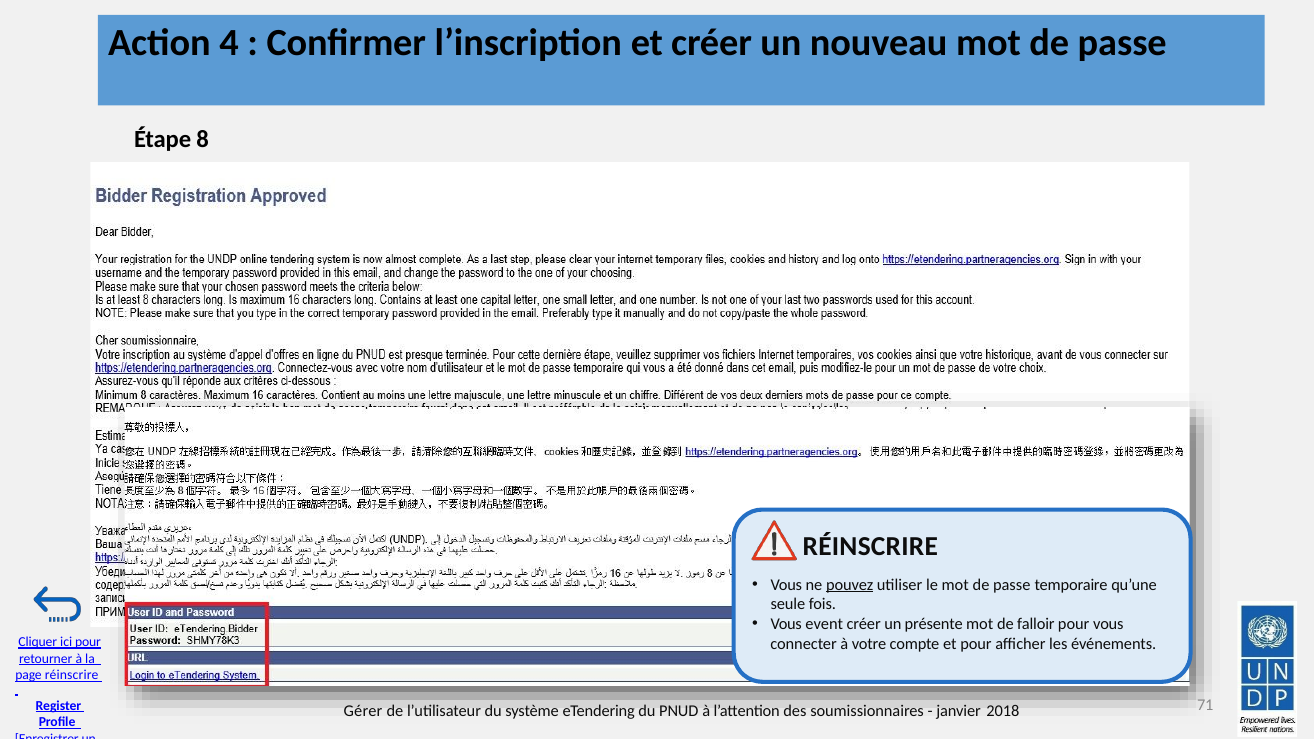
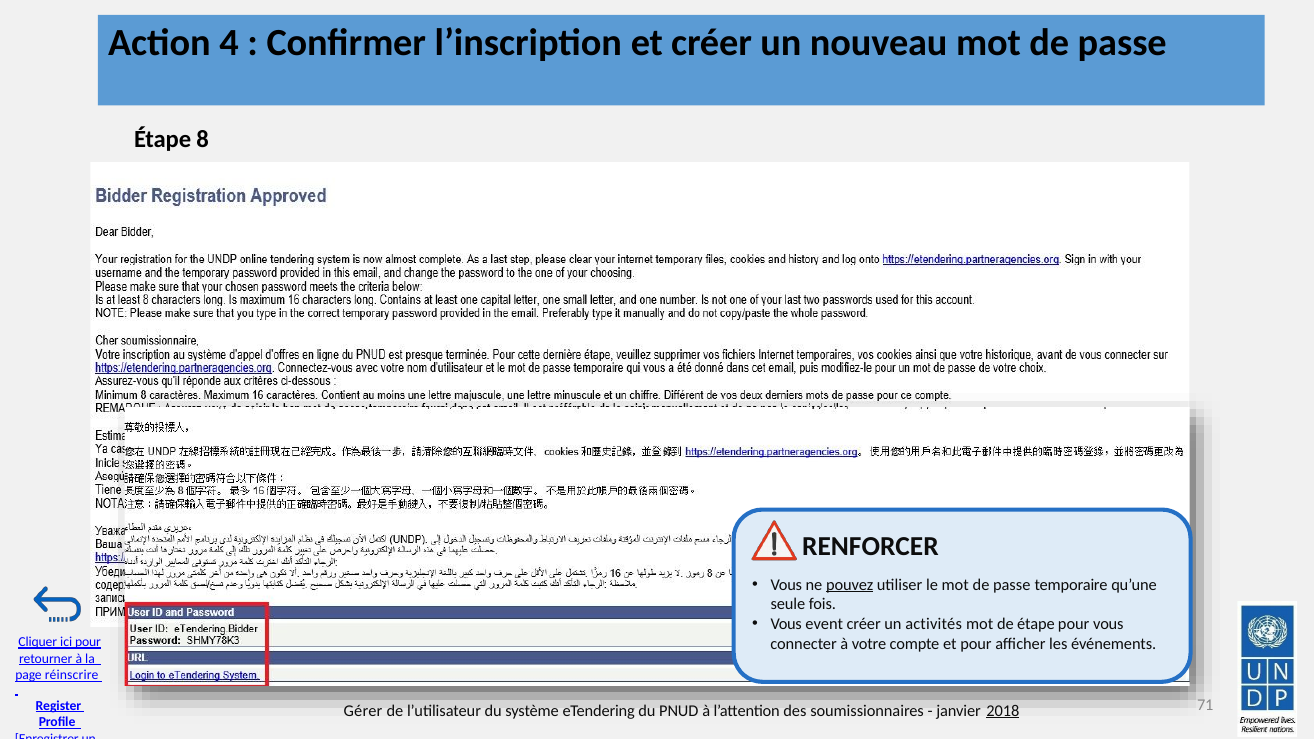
RÉINSCRIRE at (870, 546): RÉINSCRIRE -> RENFORCER
présente: présente -> activités
de falloir: falloir -> étape
2018 underline: none -> present
